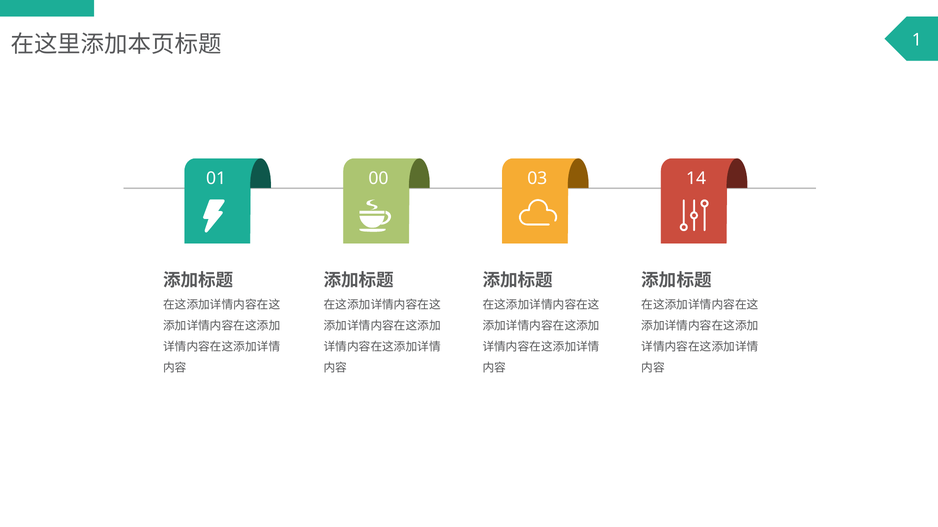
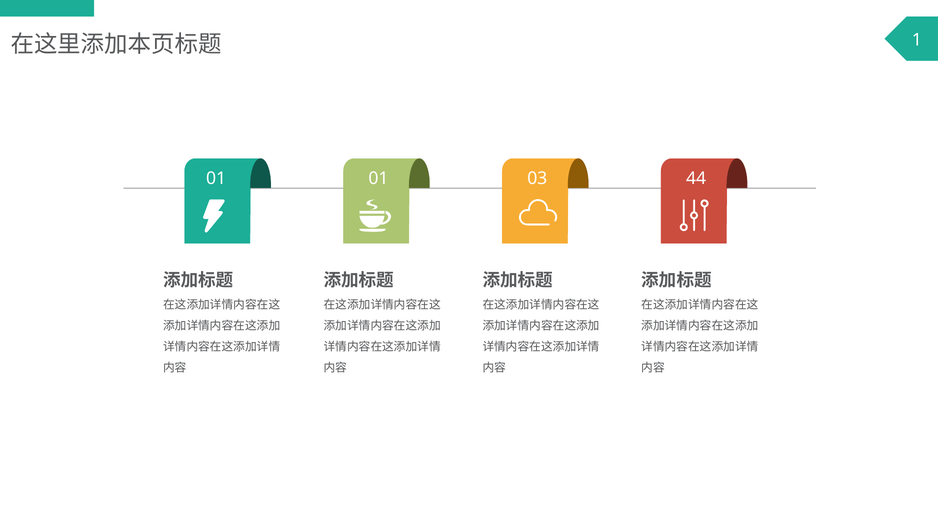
01 00: 00 -> 01
14: 14 -> 44
